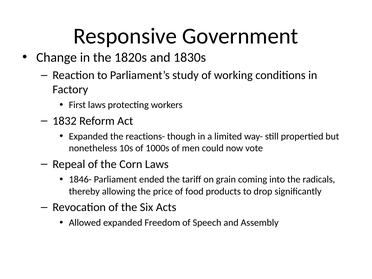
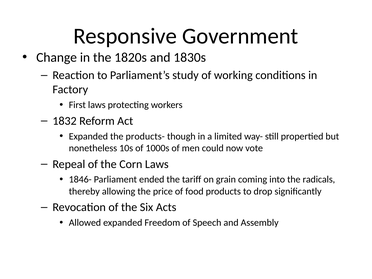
reactions-: reactions- -> products-
